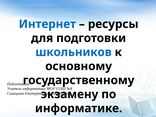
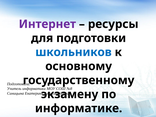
Интернет colour: blue -> purple
